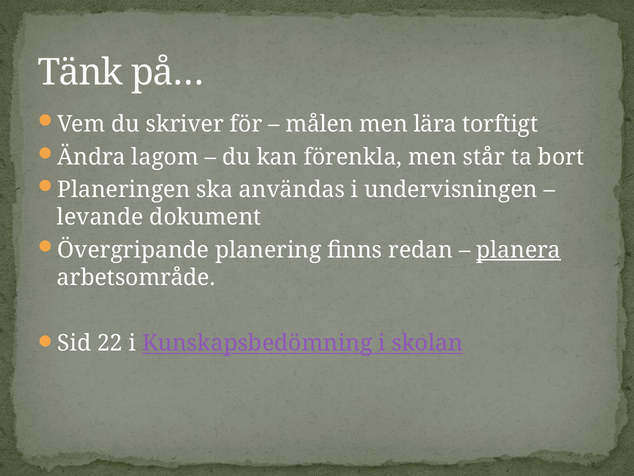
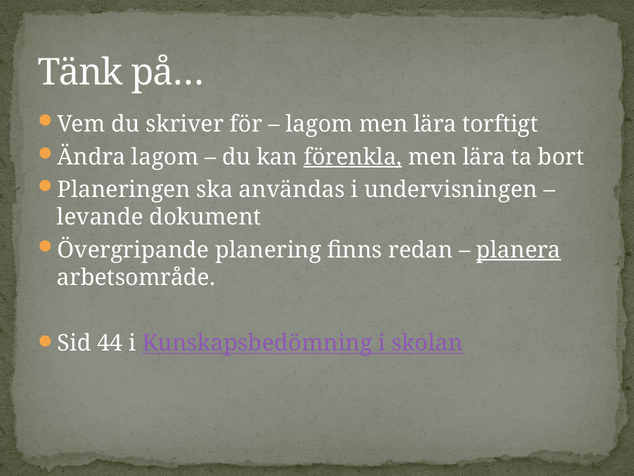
målen at (320, 124): målen -> lagom
förenkla underline: none -> present
står at (484, 157): står -> lära
22: 22 -> 44
